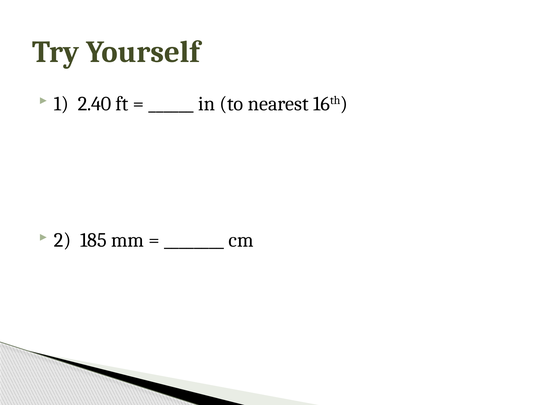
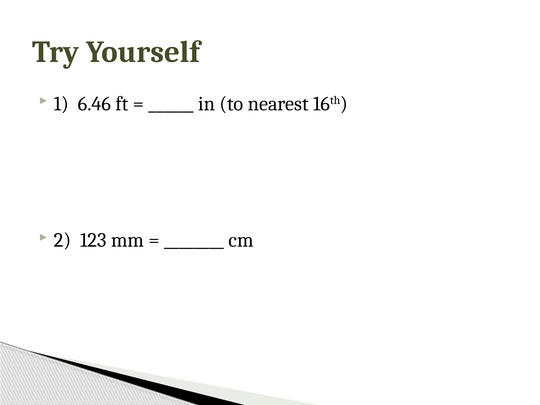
2.40: 2.40 -> 6.46
185: 185 -> 123
